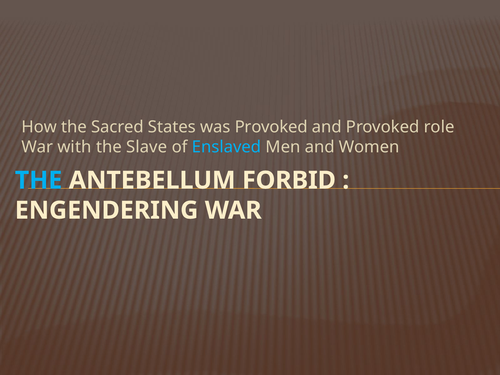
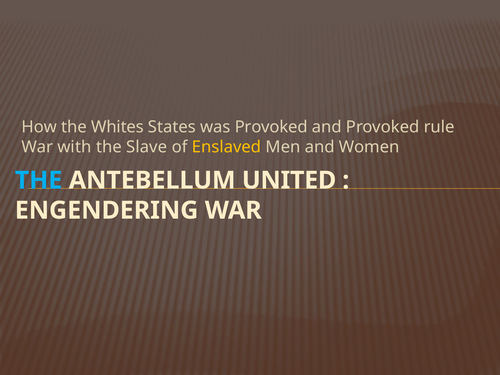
Sacred: Sacred -> Whites
role: role -> rule
Enslaved colour: light blue -> yellow
FORBID: FORBID -> UNITED
